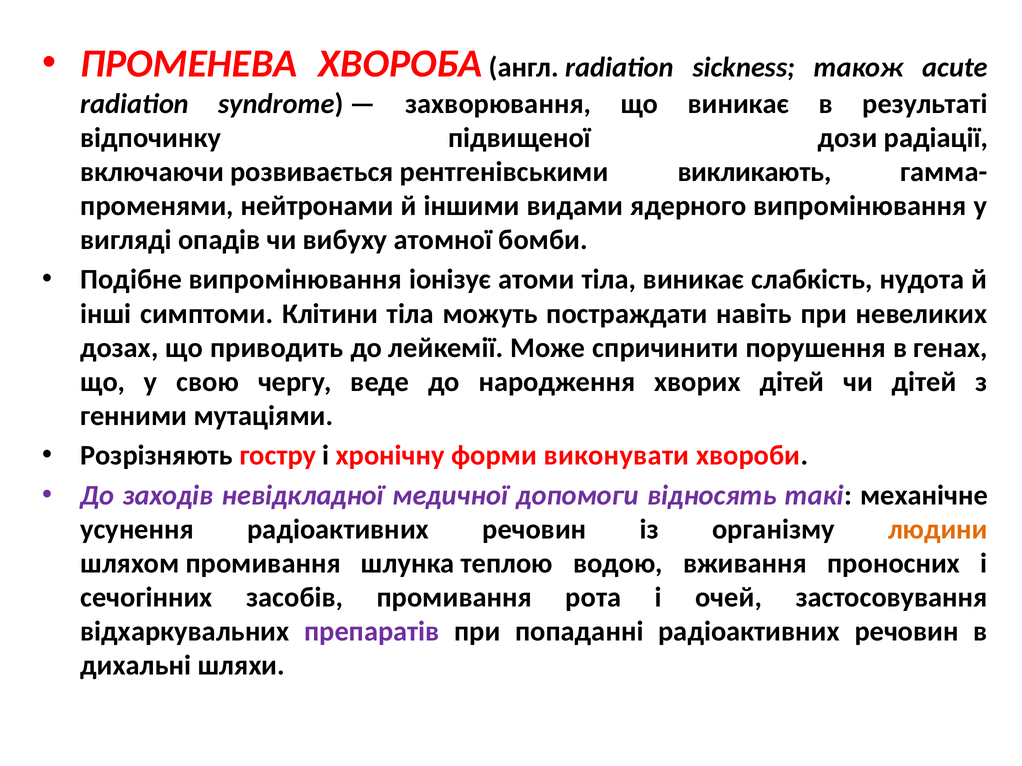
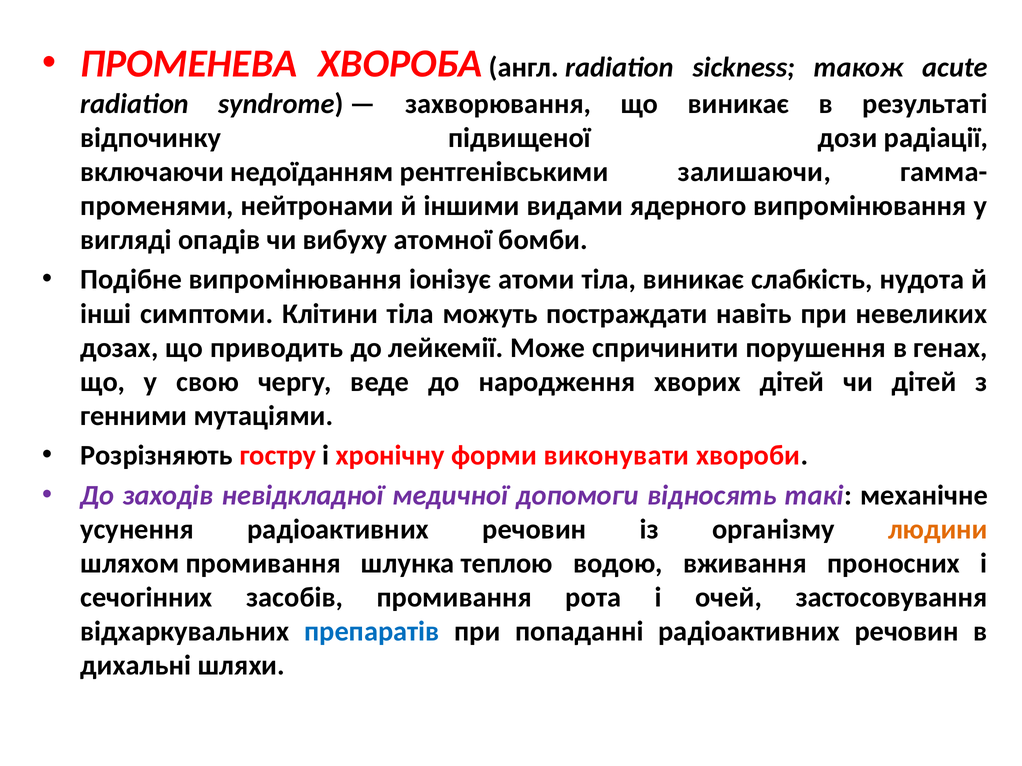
розвивається: розвивається -> недоїданням
викликають: викликають -> залишаючи
препаратів colour: purple -> blue
